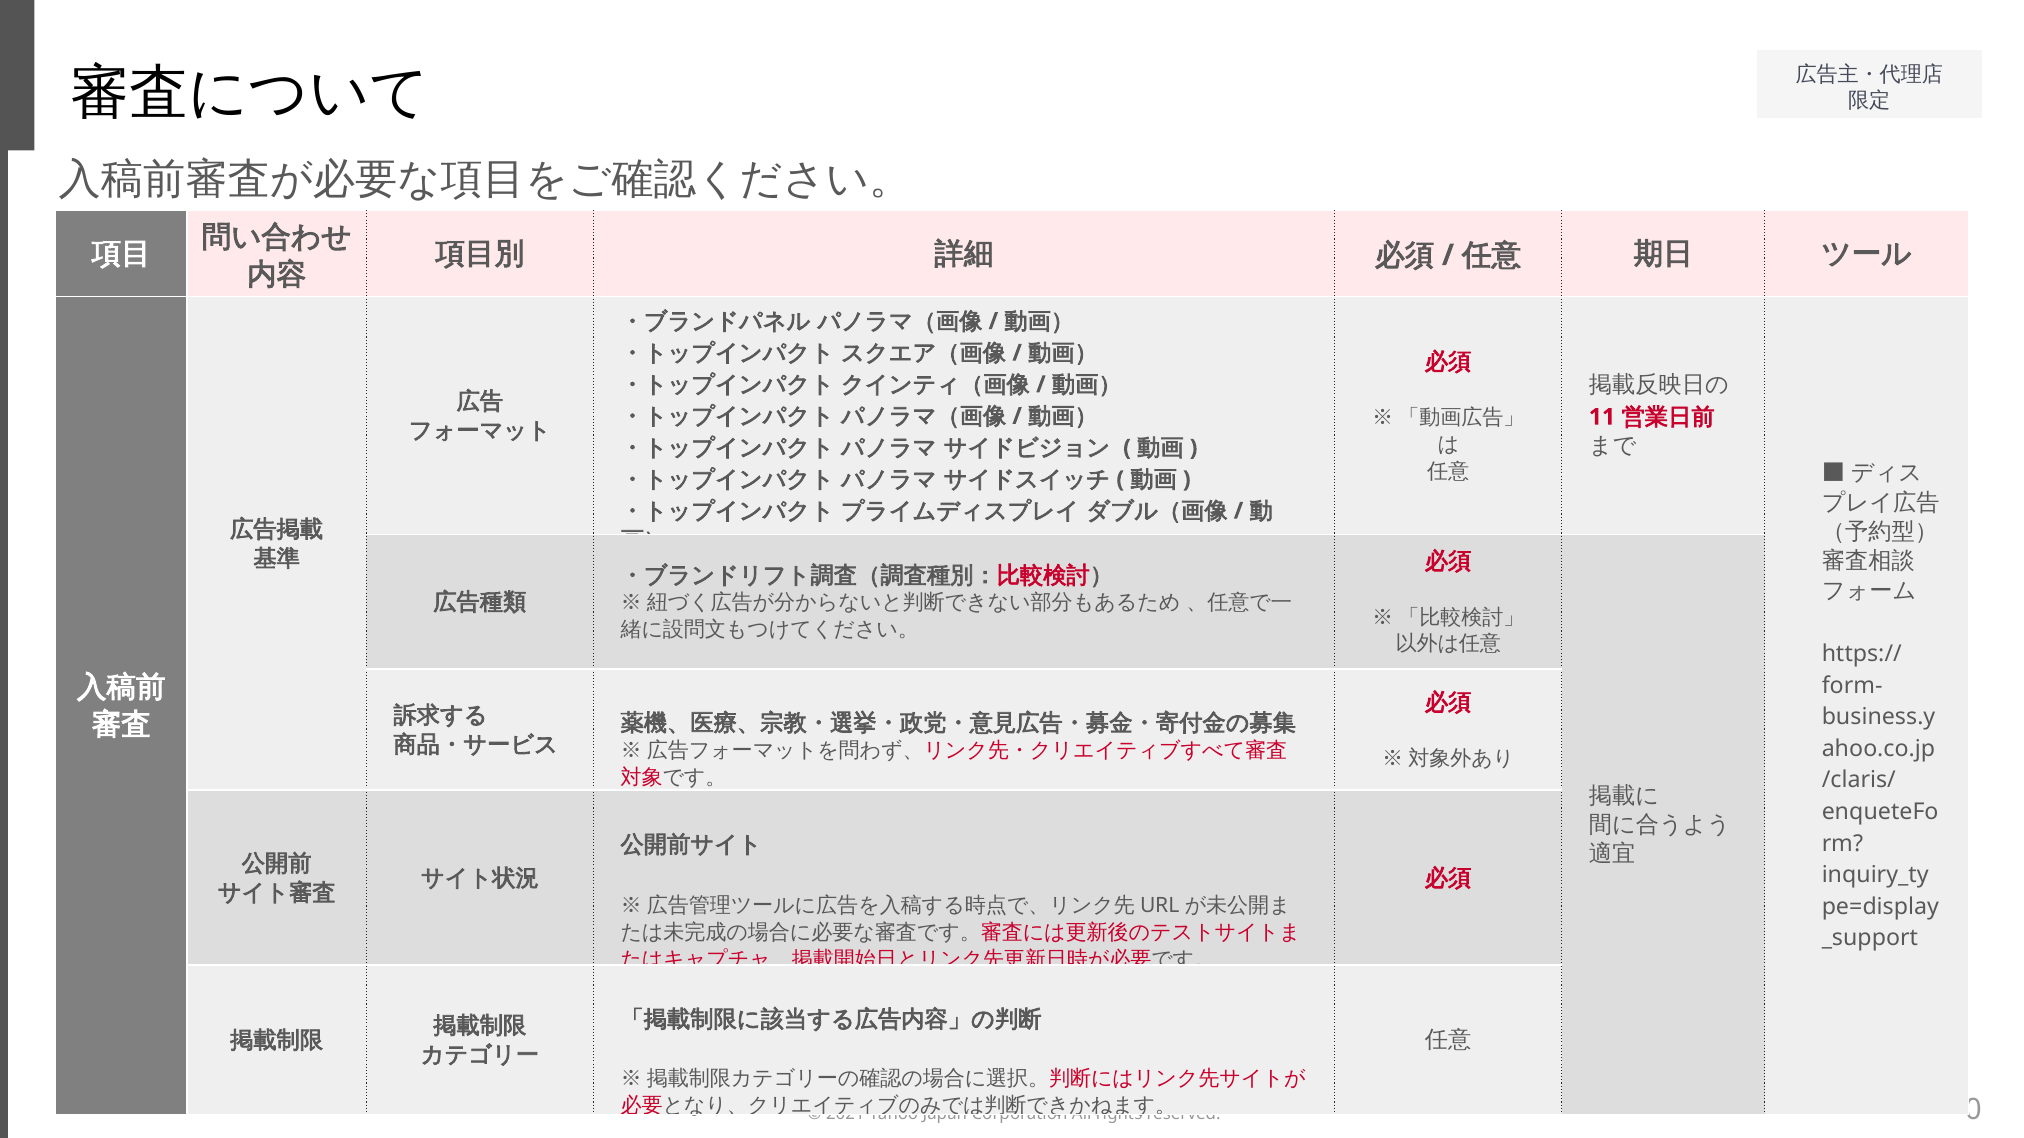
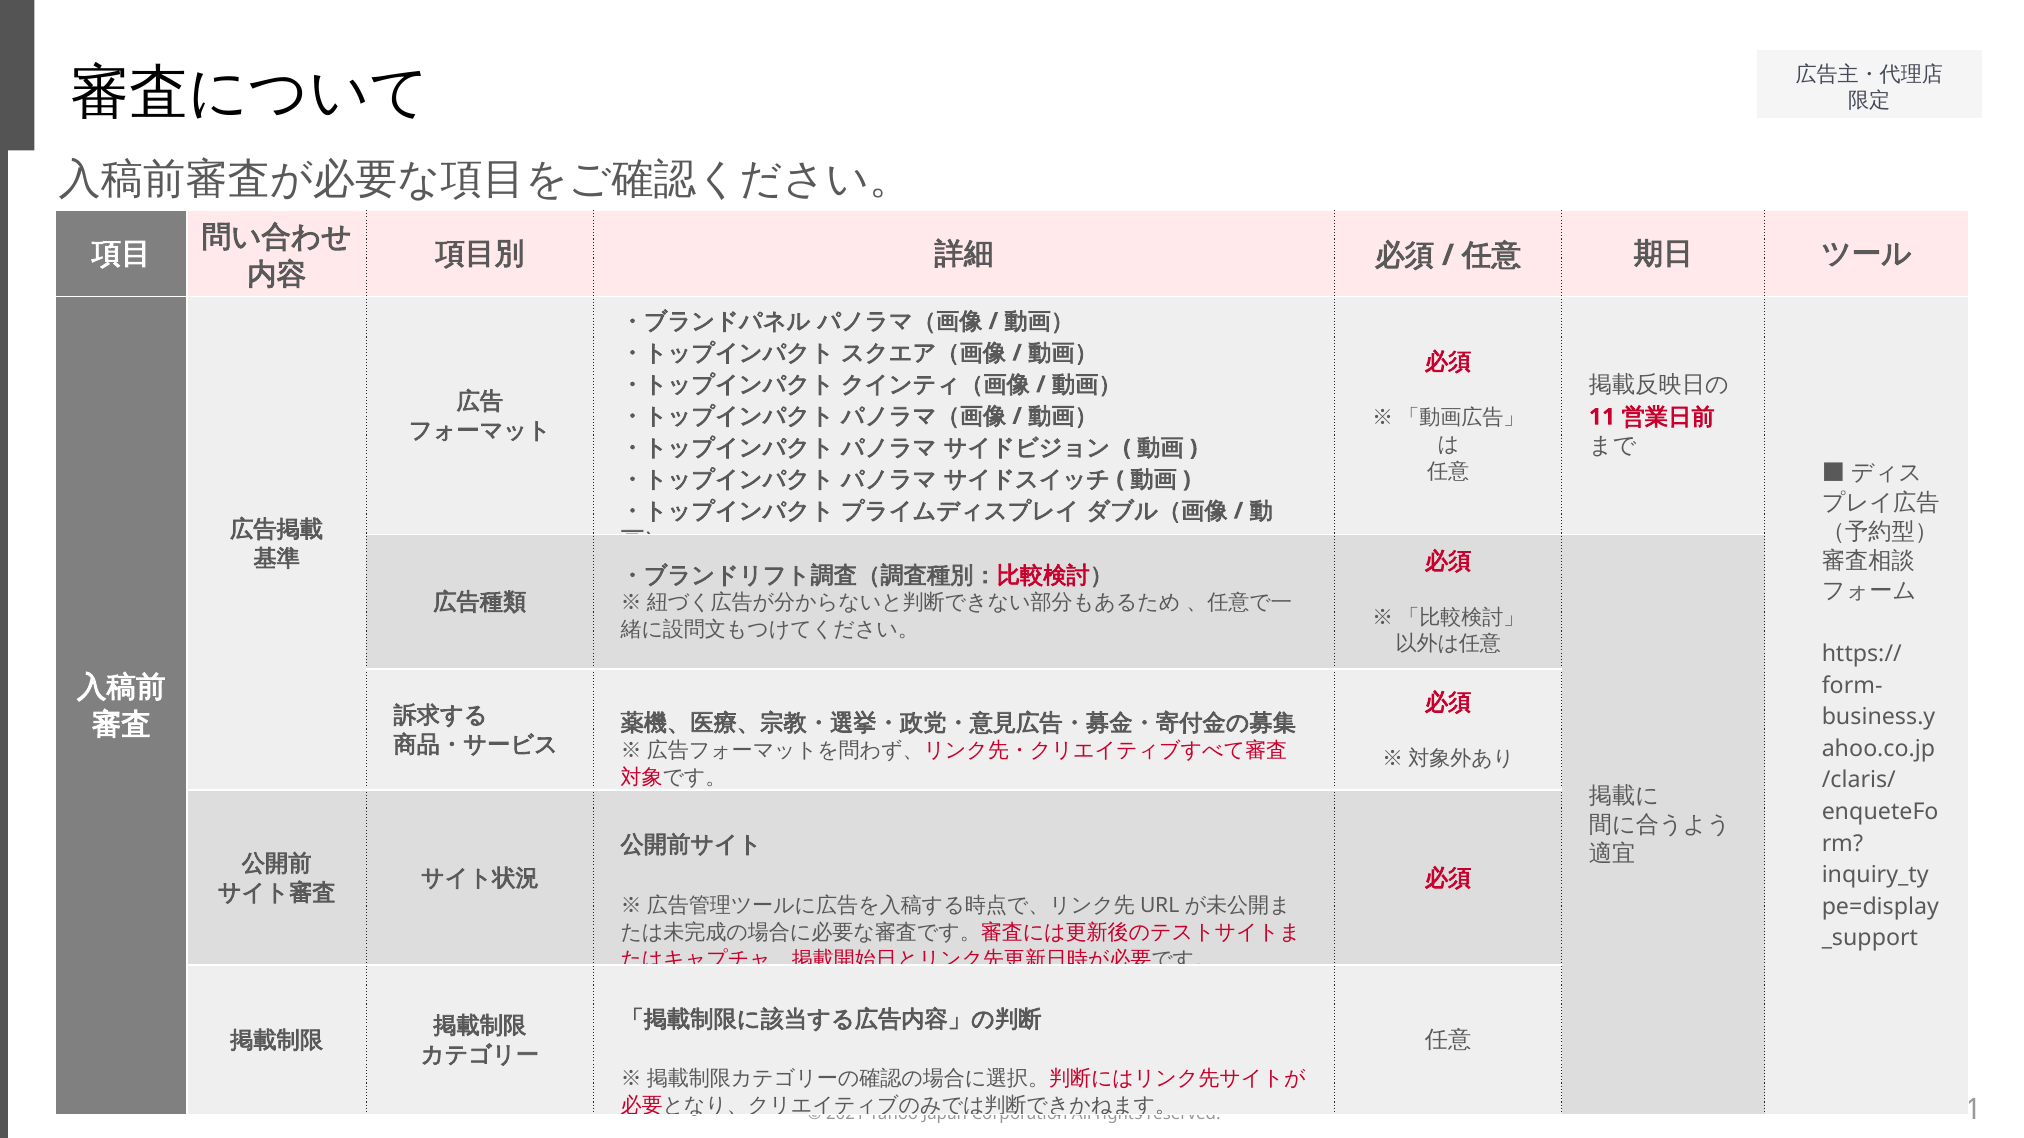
0: 0 -> 1
